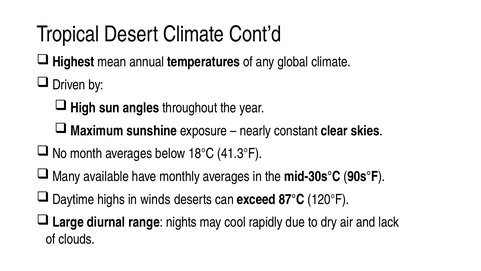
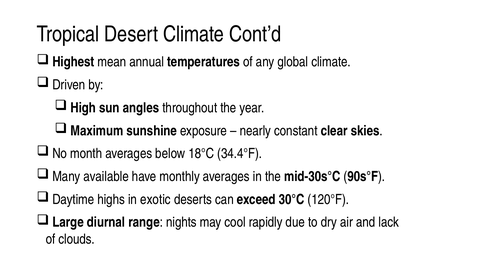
41.3°F: 41.3°F -> 34.4°F
winds: winds -> exotic
87°C: 87°C -> 30°C
